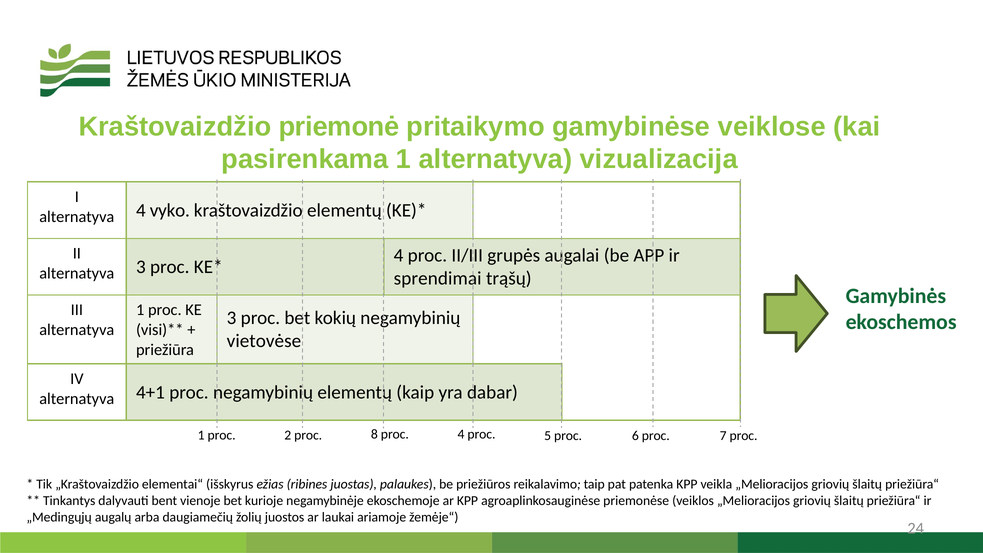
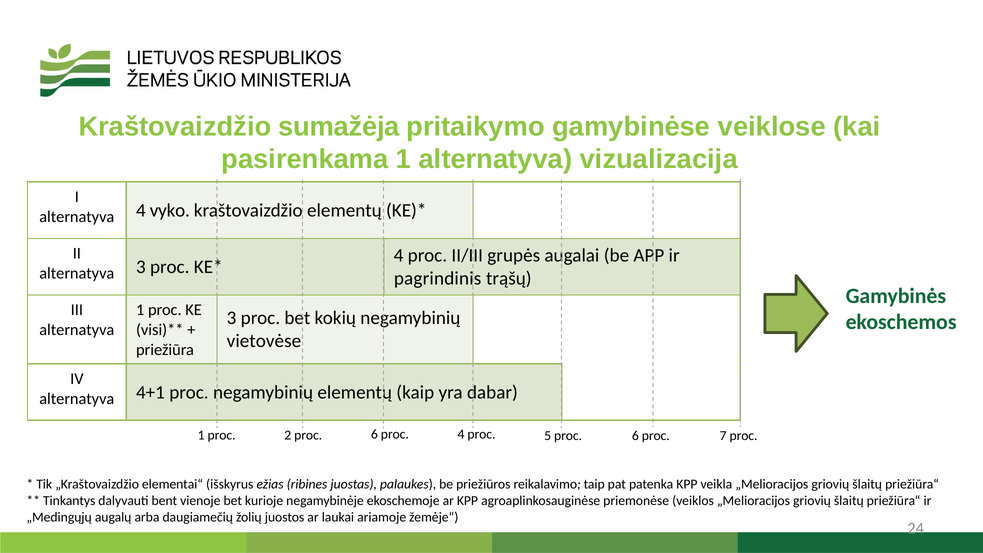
priemonė: priemonė -> sumažėja
sprendimai: sprendimai -> pagrindinis
2 proc 8: 8 -> 6
